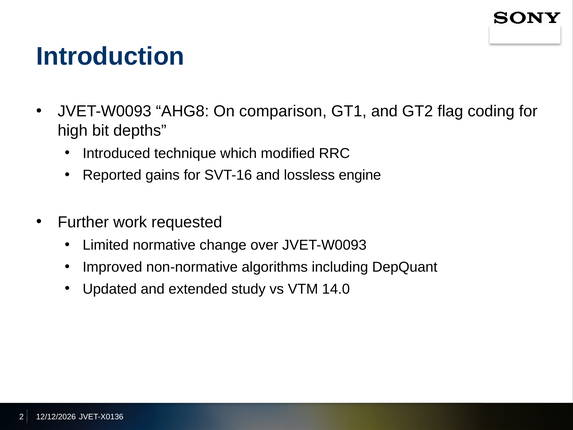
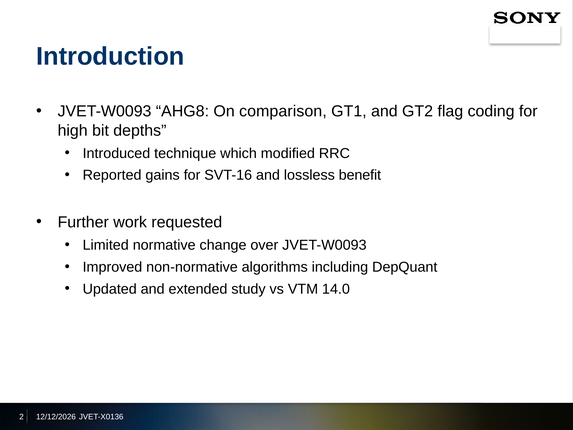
engine: engine -> benefit
